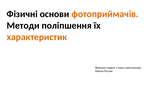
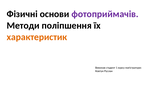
фотоприймачів colour: orange -> purple
